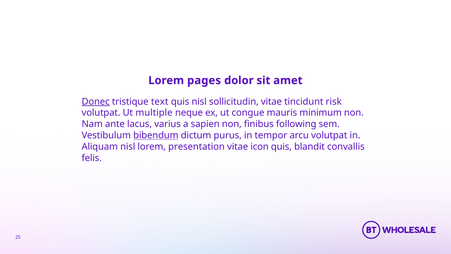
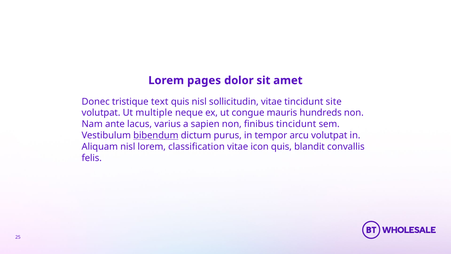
Donec underline: present -> none
risk: risk -> site
minimum: minimum -> hundreds
finibus following: following -> tincidunt
presentation: presentation -> classification
